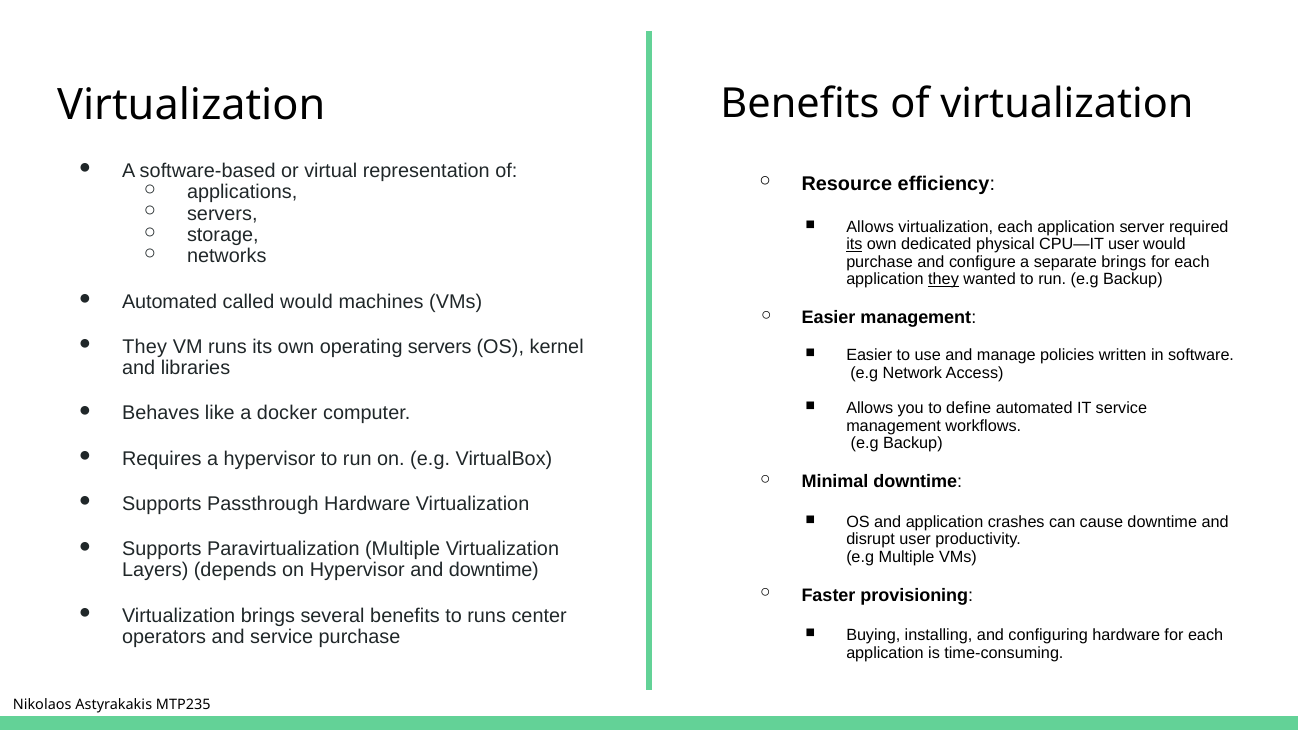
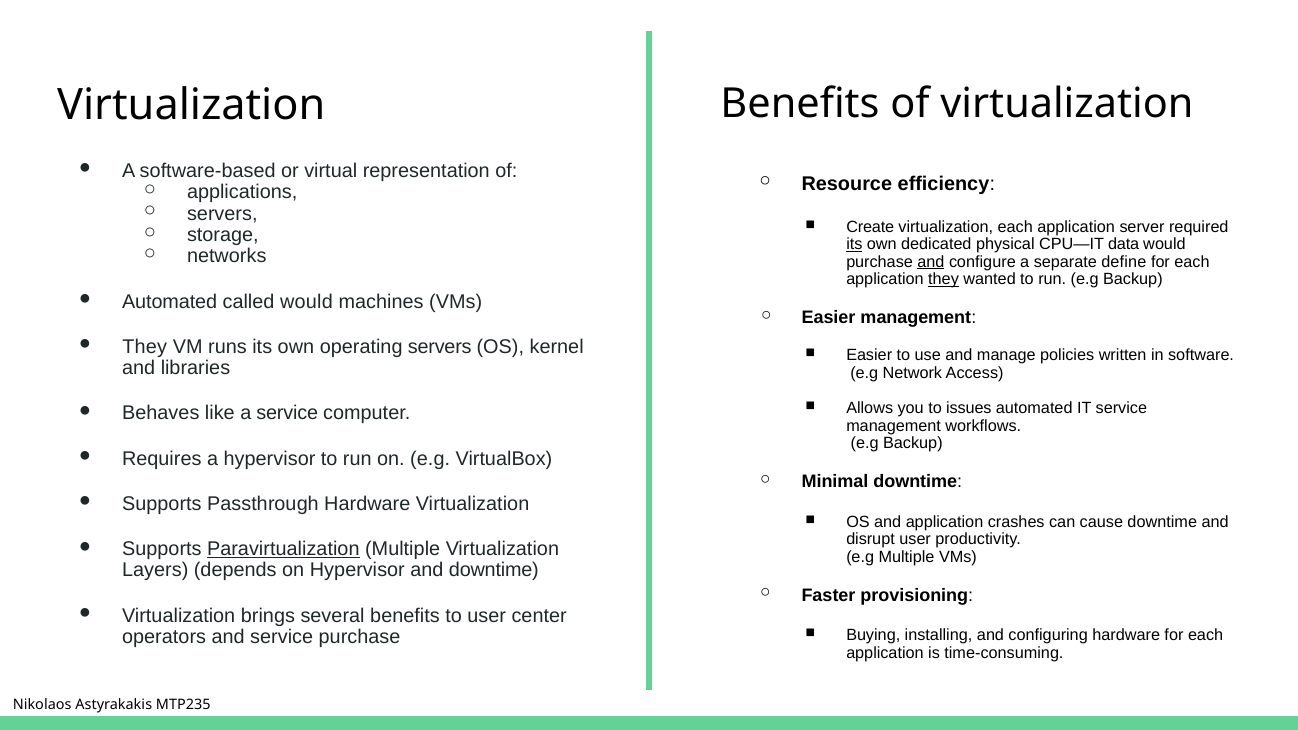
Allows at (870, 227): Allows -> Create
CPU—IT user: user -> data
and at (931, 262) underline: none -> present
separate brings: brings -> define
define: define -> issues
a docker: docker -> service
Paravirtualization underline: none -> present
to runs: runs -> user
